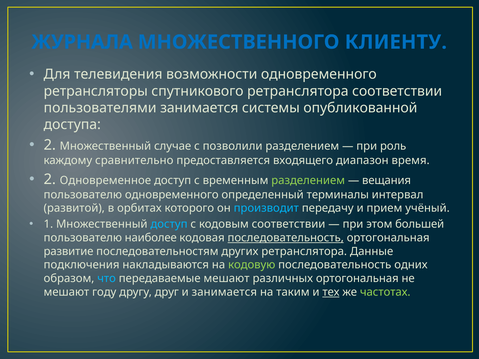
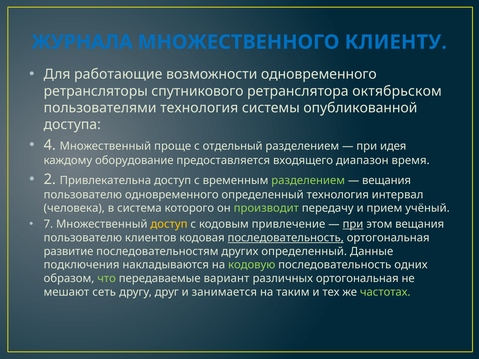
телевидения: телевидения -> работающие
ретранслятора соответствии: соответствии -> октябрьском
пользователями занимается: занимается -> технология
2 at (50, 145): 2 -> 4
случае: случае -> проще
позволили: позволили -> отдельный
роль: роль -> идея
сравнительно: сравнительно -> оборудование
Одновременное: Одновременное -> Привлекательна
определенный терминалы: терминалы -> технология
развитой: развитой -> человека
орбитах: орбитах -> система
производит colour: light blue -> light green
1: 1 -> 7
доступ at (169, 224) colour: light blue -> yellow
кодовым соответствии: соответствии -> привлечение
при at (353, 224) underline: none -> present
этом большей: большей -> вещания
наиболее: наиболее -> клиентов
других ретранслятора: ретранслятора -> определенный
что colour: light blue -> light green
передаваемые мешают: мешают -> вариант
году: году -> сеть
тех underline: present -> none
